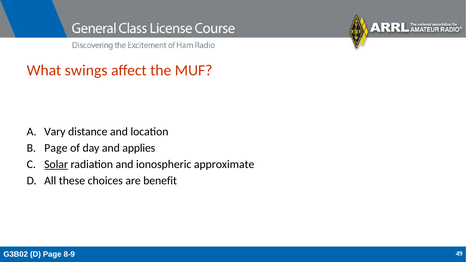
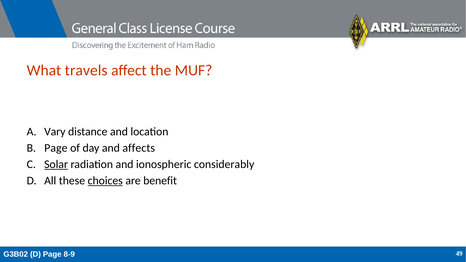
swings: swings -> travels
applies: applies -> affects
approximate: approximate -> considerably
choices underline: none -> present
